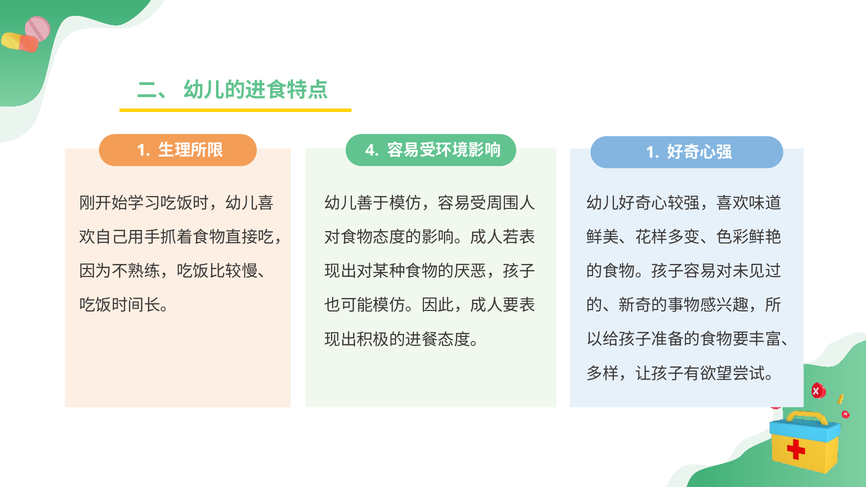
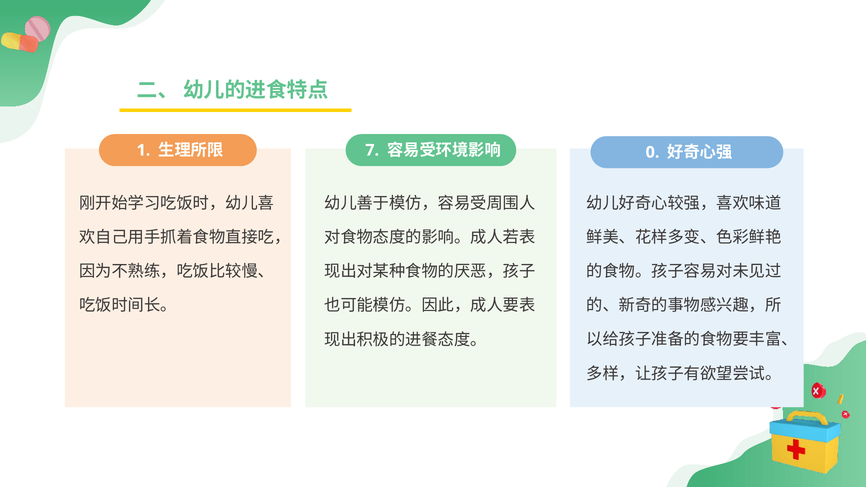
4: 4 -> 7
1 at (652, 152): 1 -> 0
